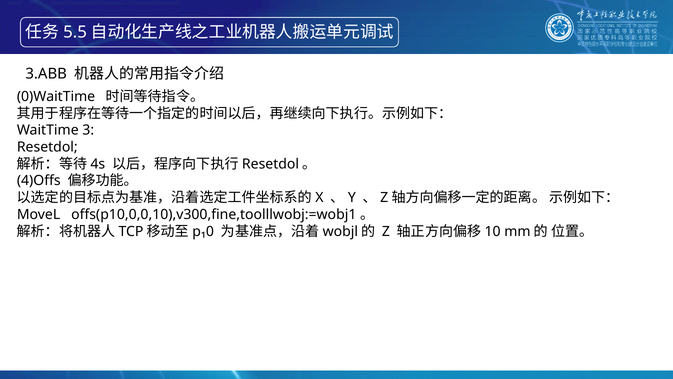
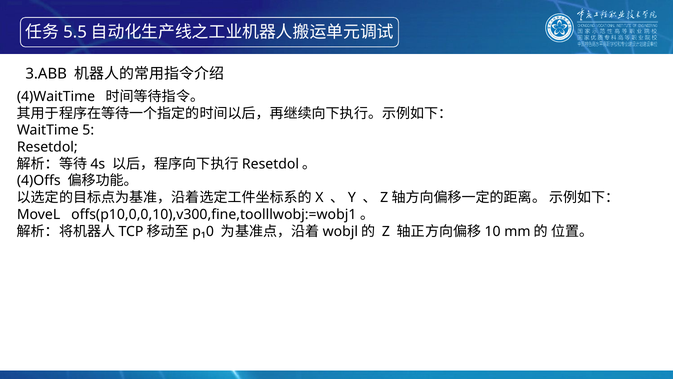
0)WaitTime: 0)WaitTime -> 4)WaitTime
3: 3 -> 5
